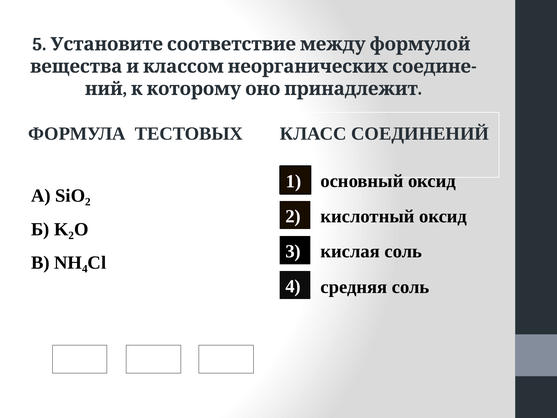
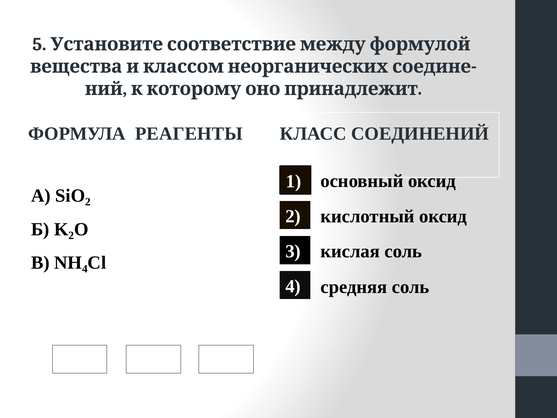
ТЕСТОВЫХ: ТЕСТОВЫХ -> РЕАГЕНТЫ
